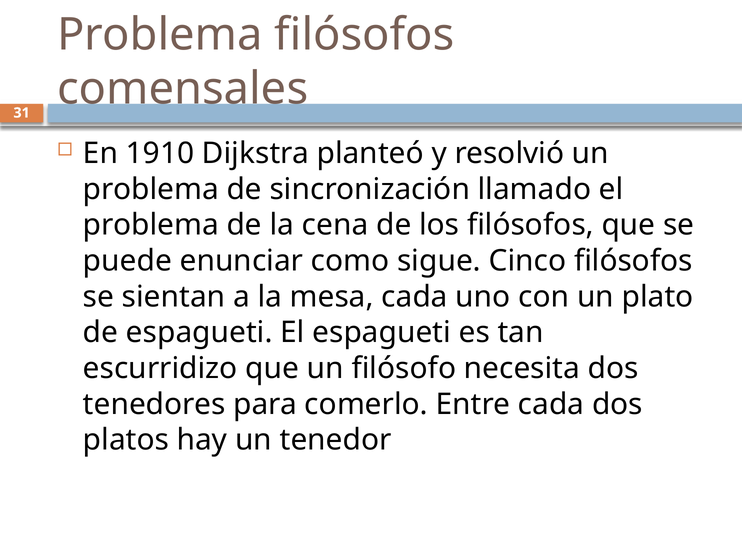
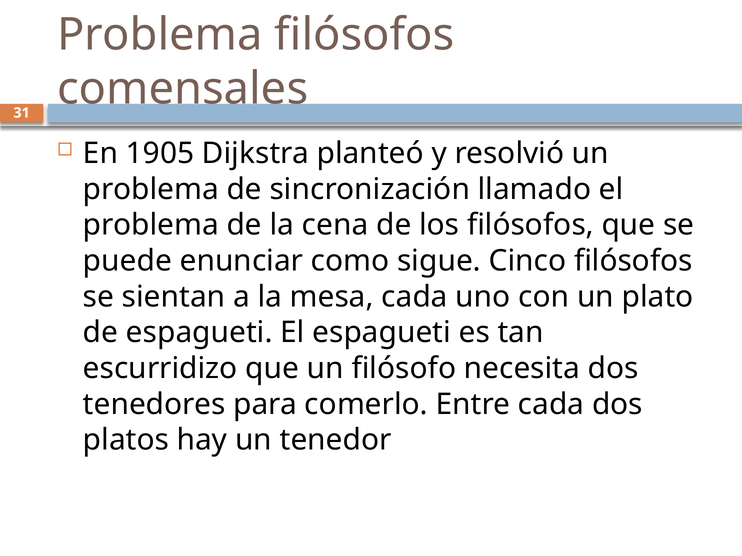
1910: 1910 -> 1905
